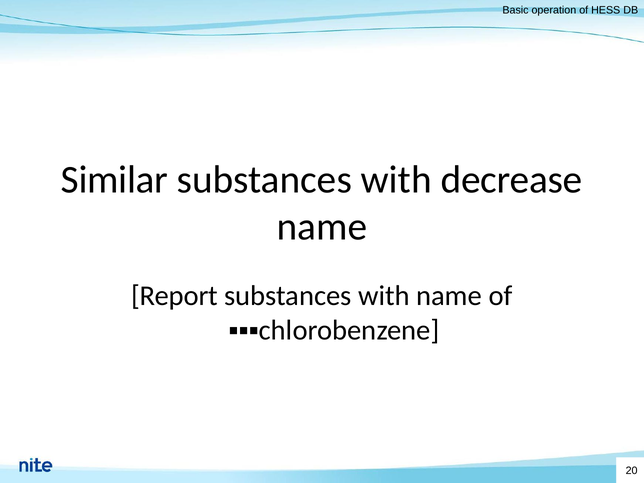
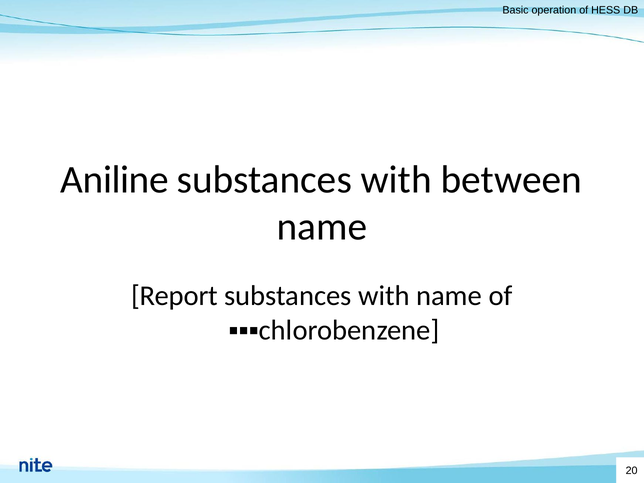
Similar: Similar -> Aniline
decrease: decrease -> between
